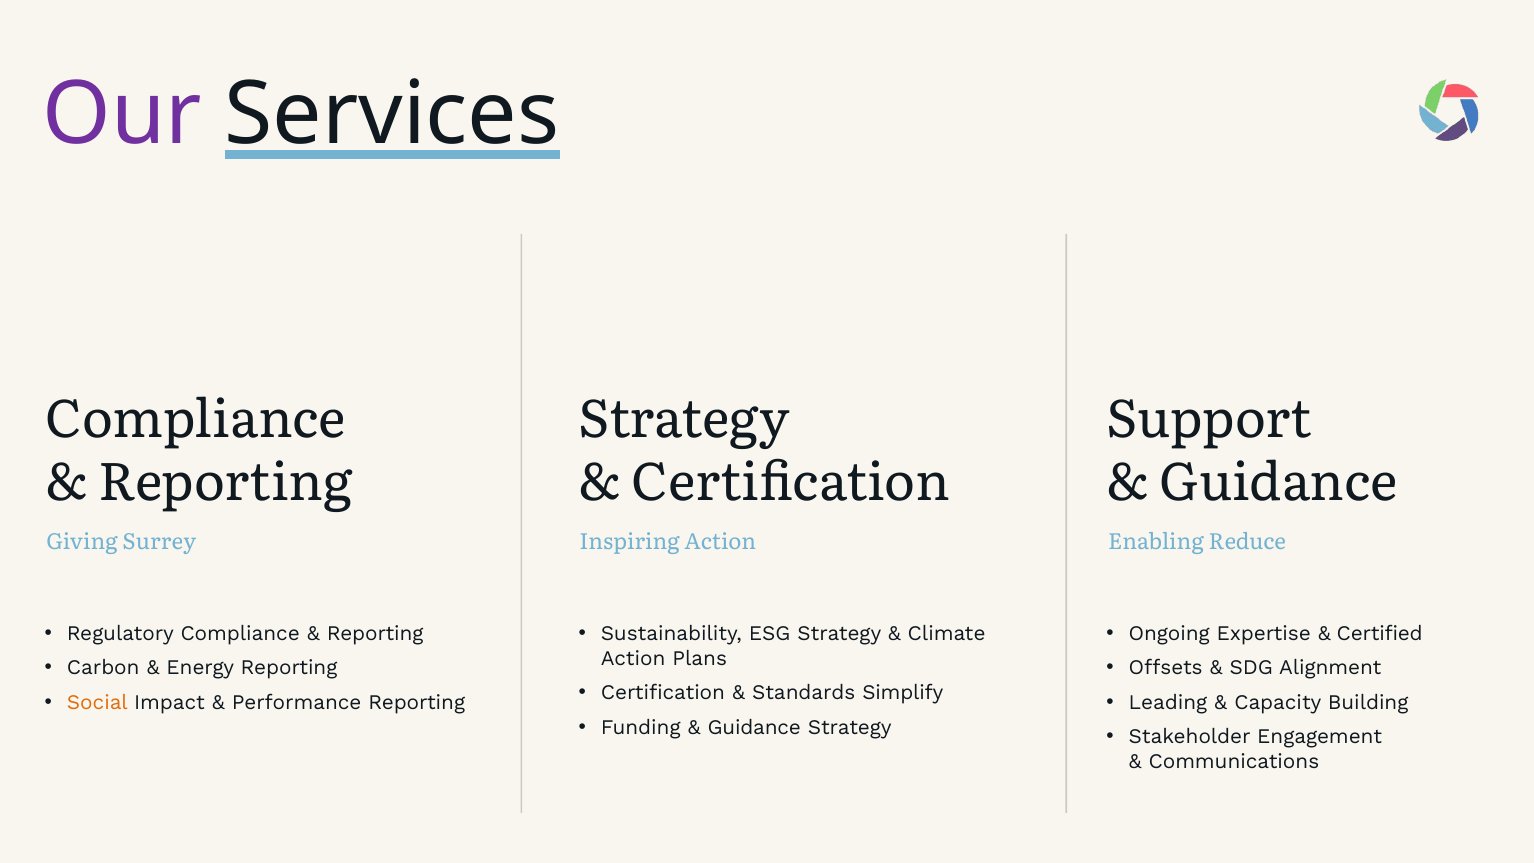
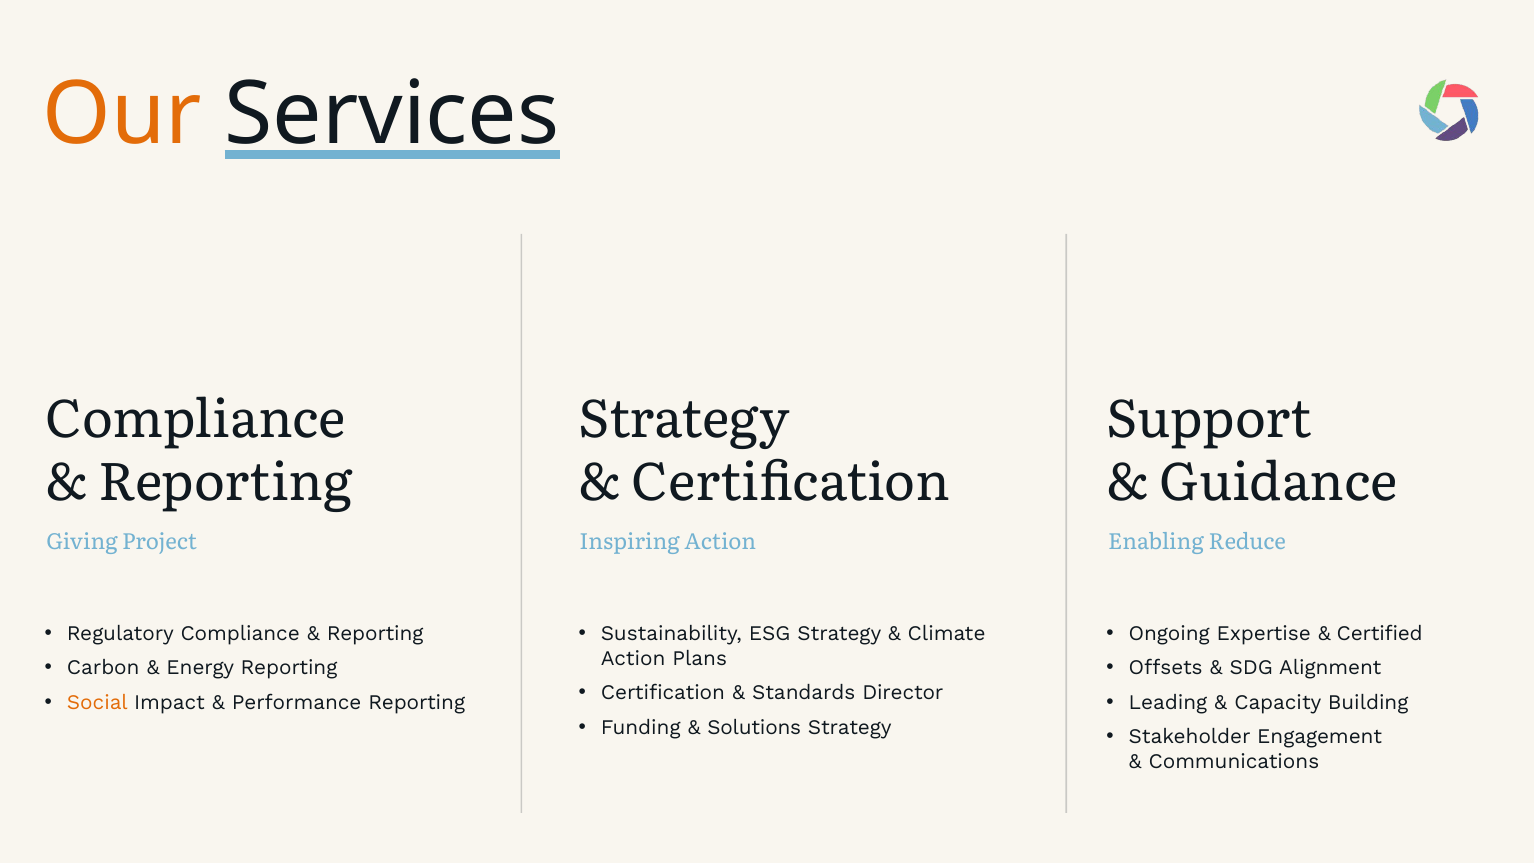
Our colour: purple -> orange
Surrey: Surrey -> Project
Simplify: Simplify -> Director
Guidance at (754, 727): Guidance -> Solutions
